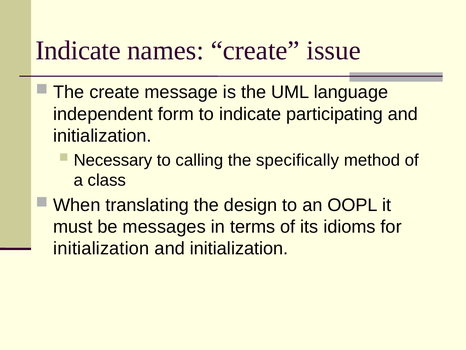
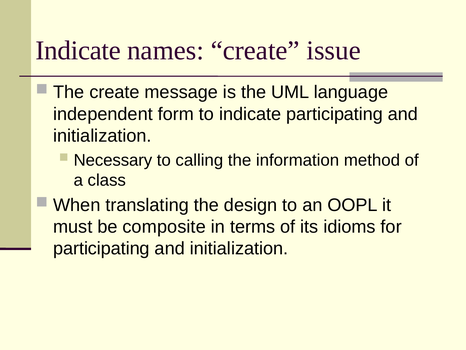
specifically: specifically -> information
messages: messages -> composite
initialization at (101, 248): initialization -> participating
